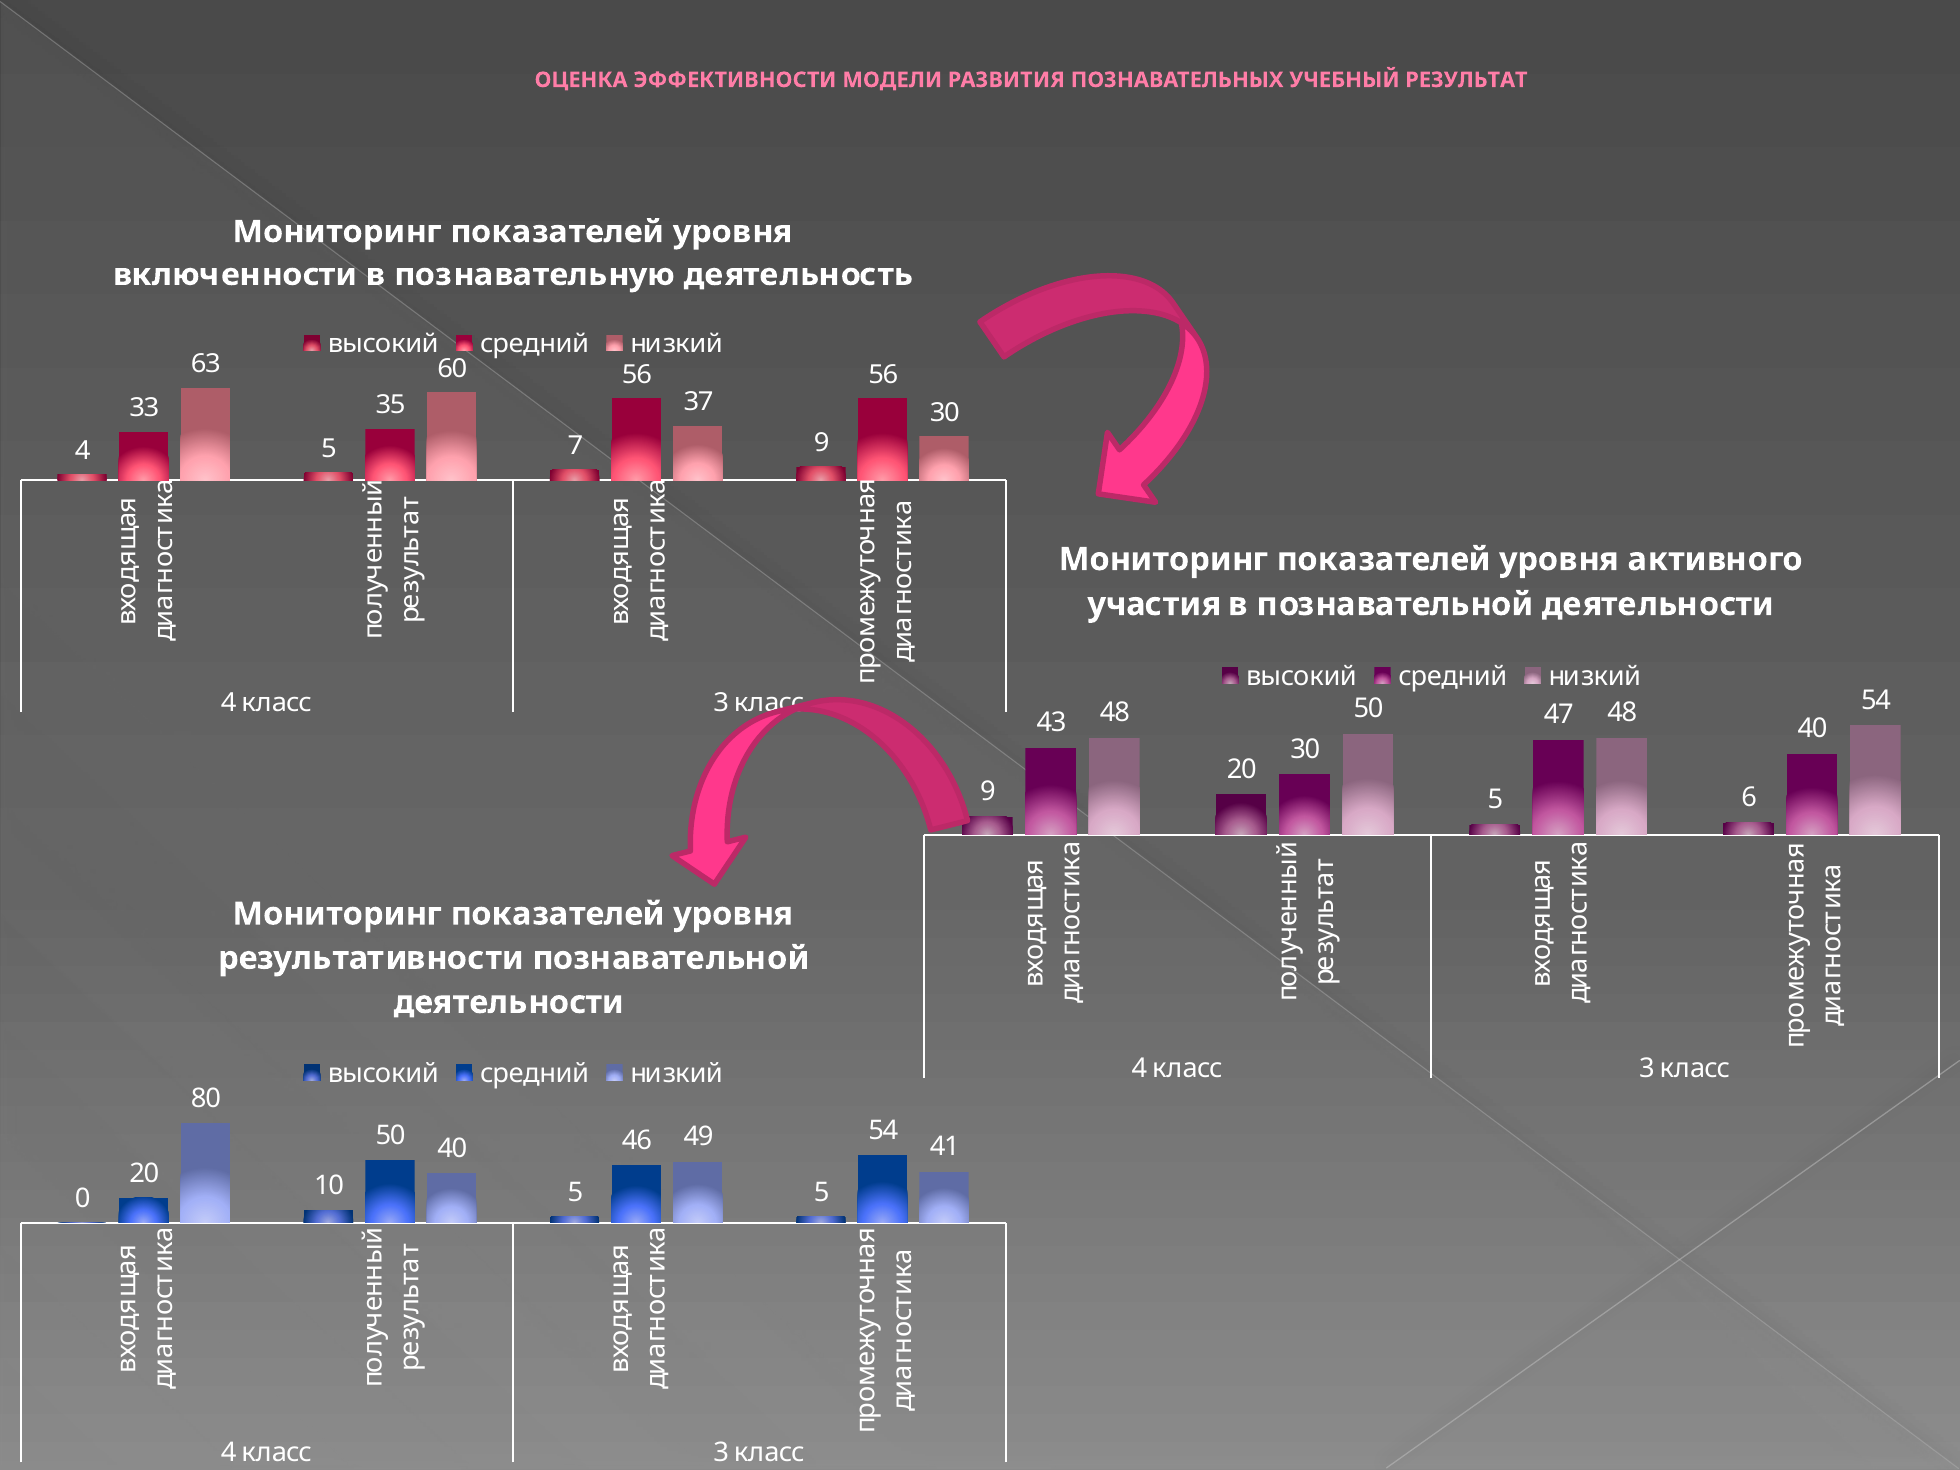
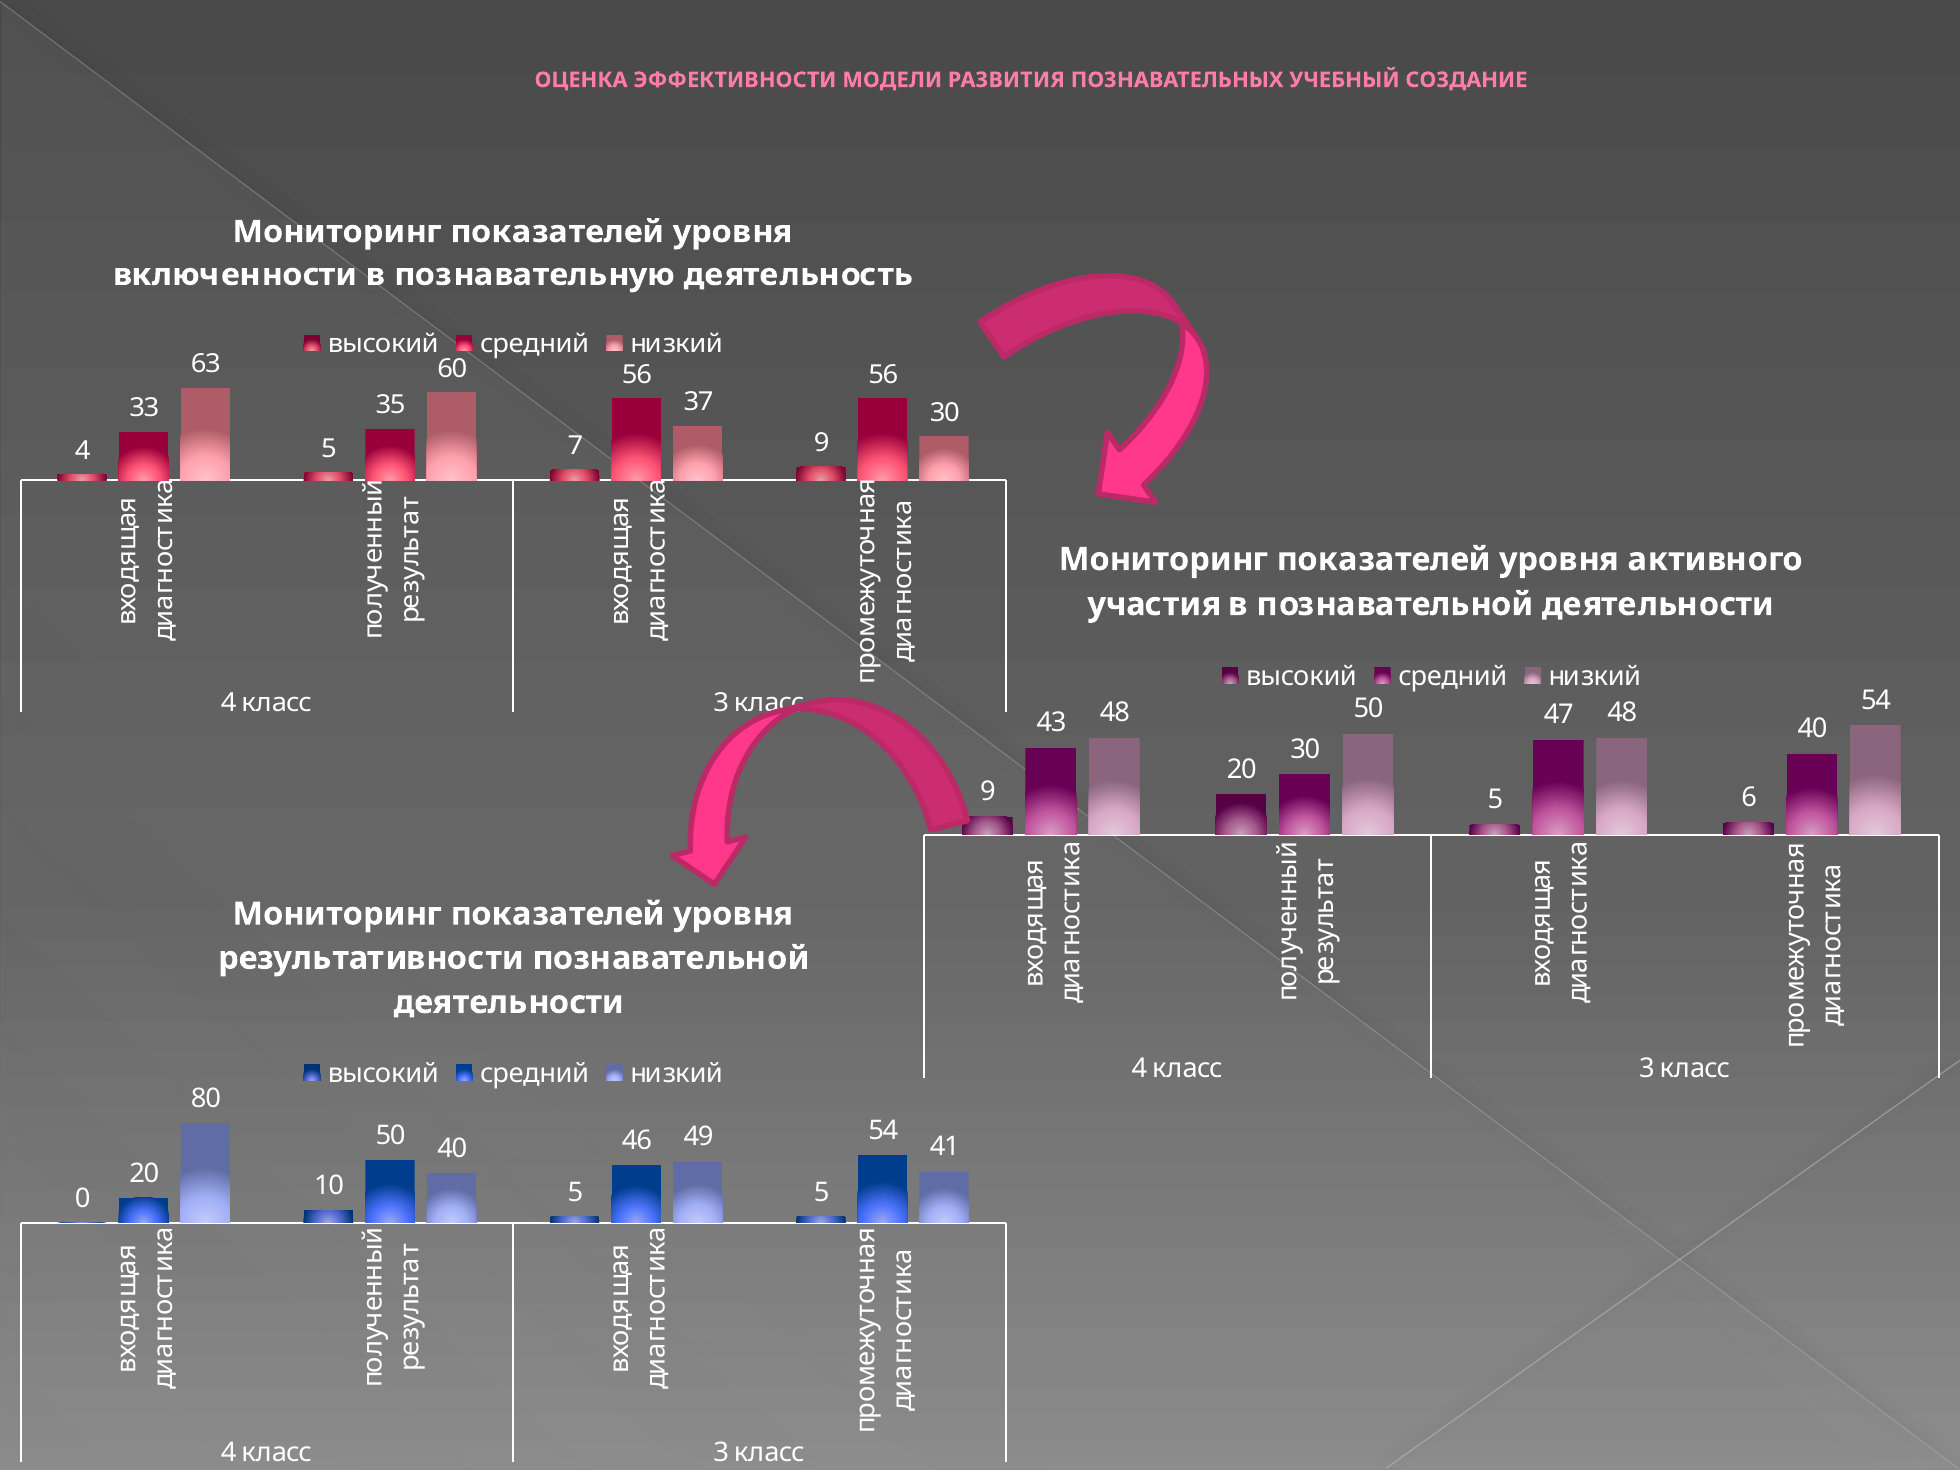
РЕЗУЛЬТАТ: РЕЗУЛЬТАТ -> СОЗДАНИЕ
